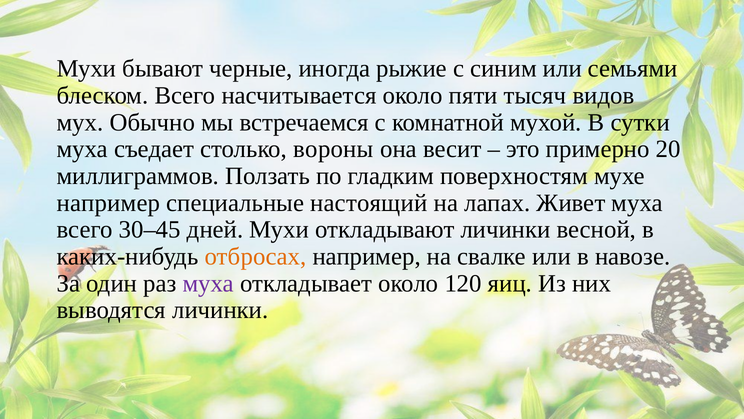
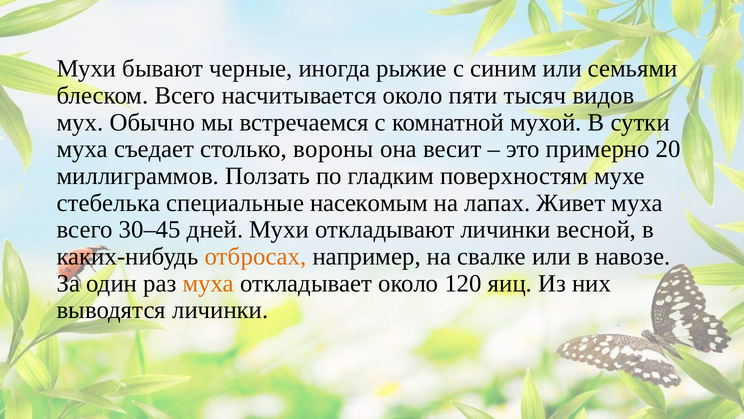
например at (108, 203): например -> стебелька
настоящий: настоящий -> насекомым
муха at (208, 283) colour: purple -> orange
